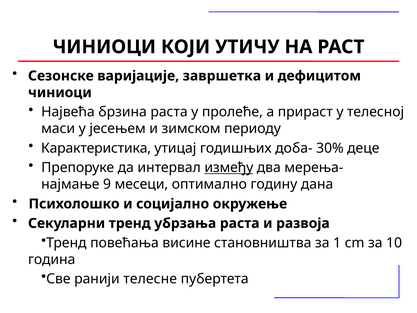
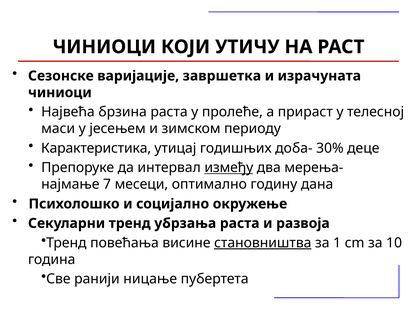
дефицитом: дефицитом -> израчуната
9: 9 -> 7
становништва underline: none -> present
телесне: телесне -> ницање
